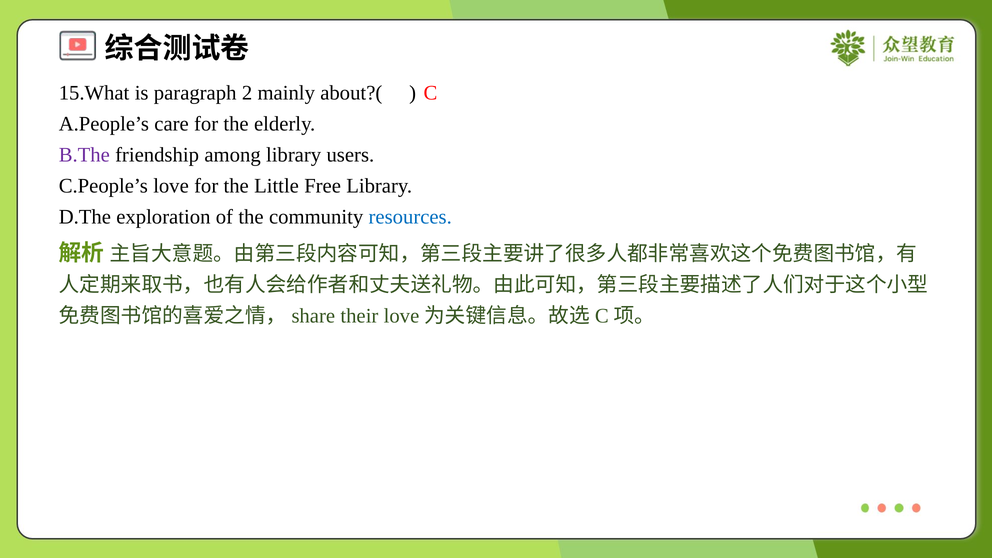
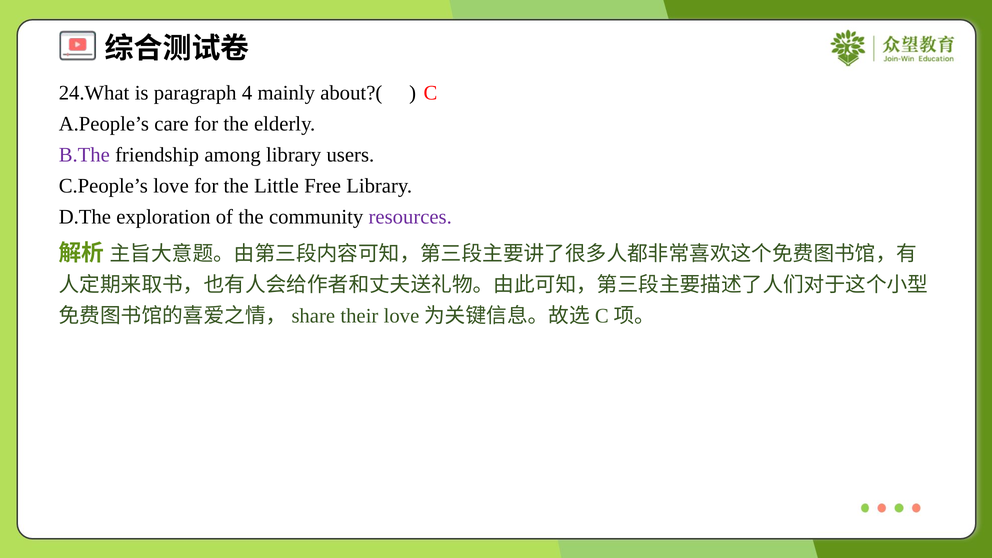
15.What: 15.What -> 24.What
2: 2 -> 4
resources colour: blue -> purple
